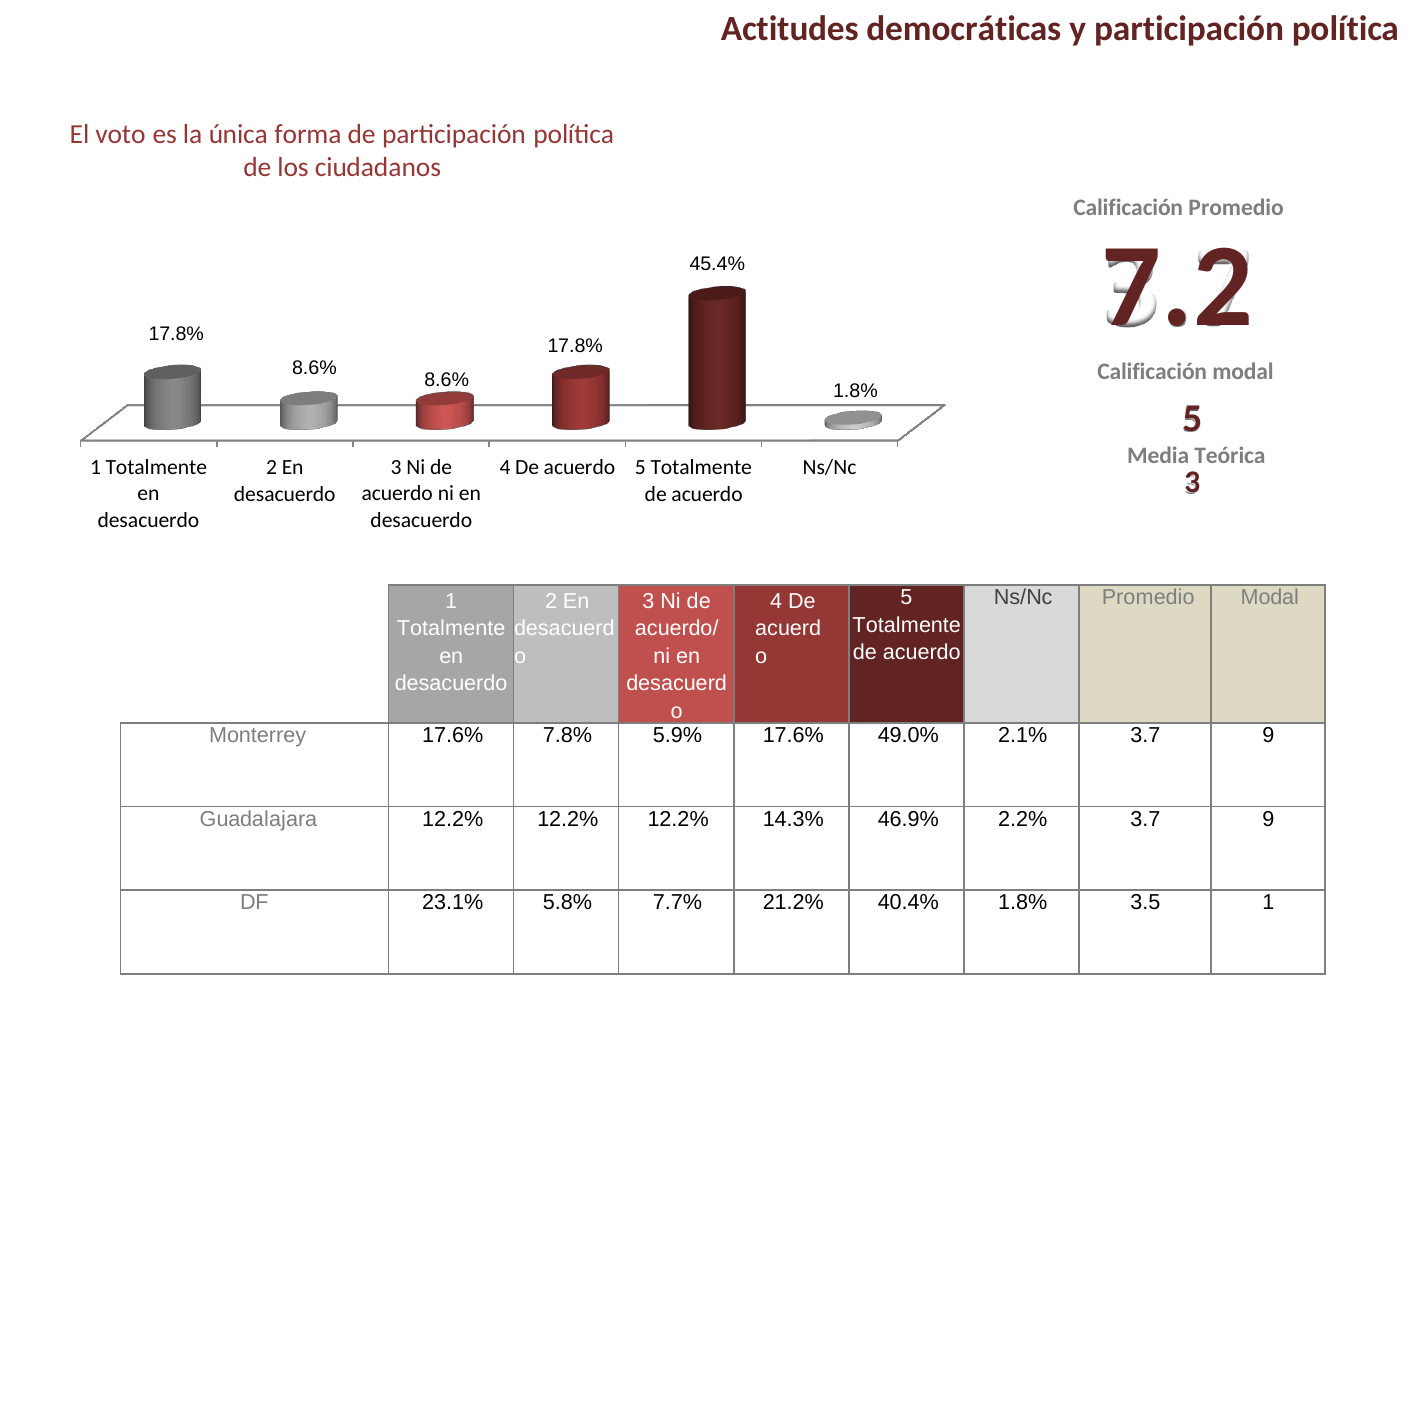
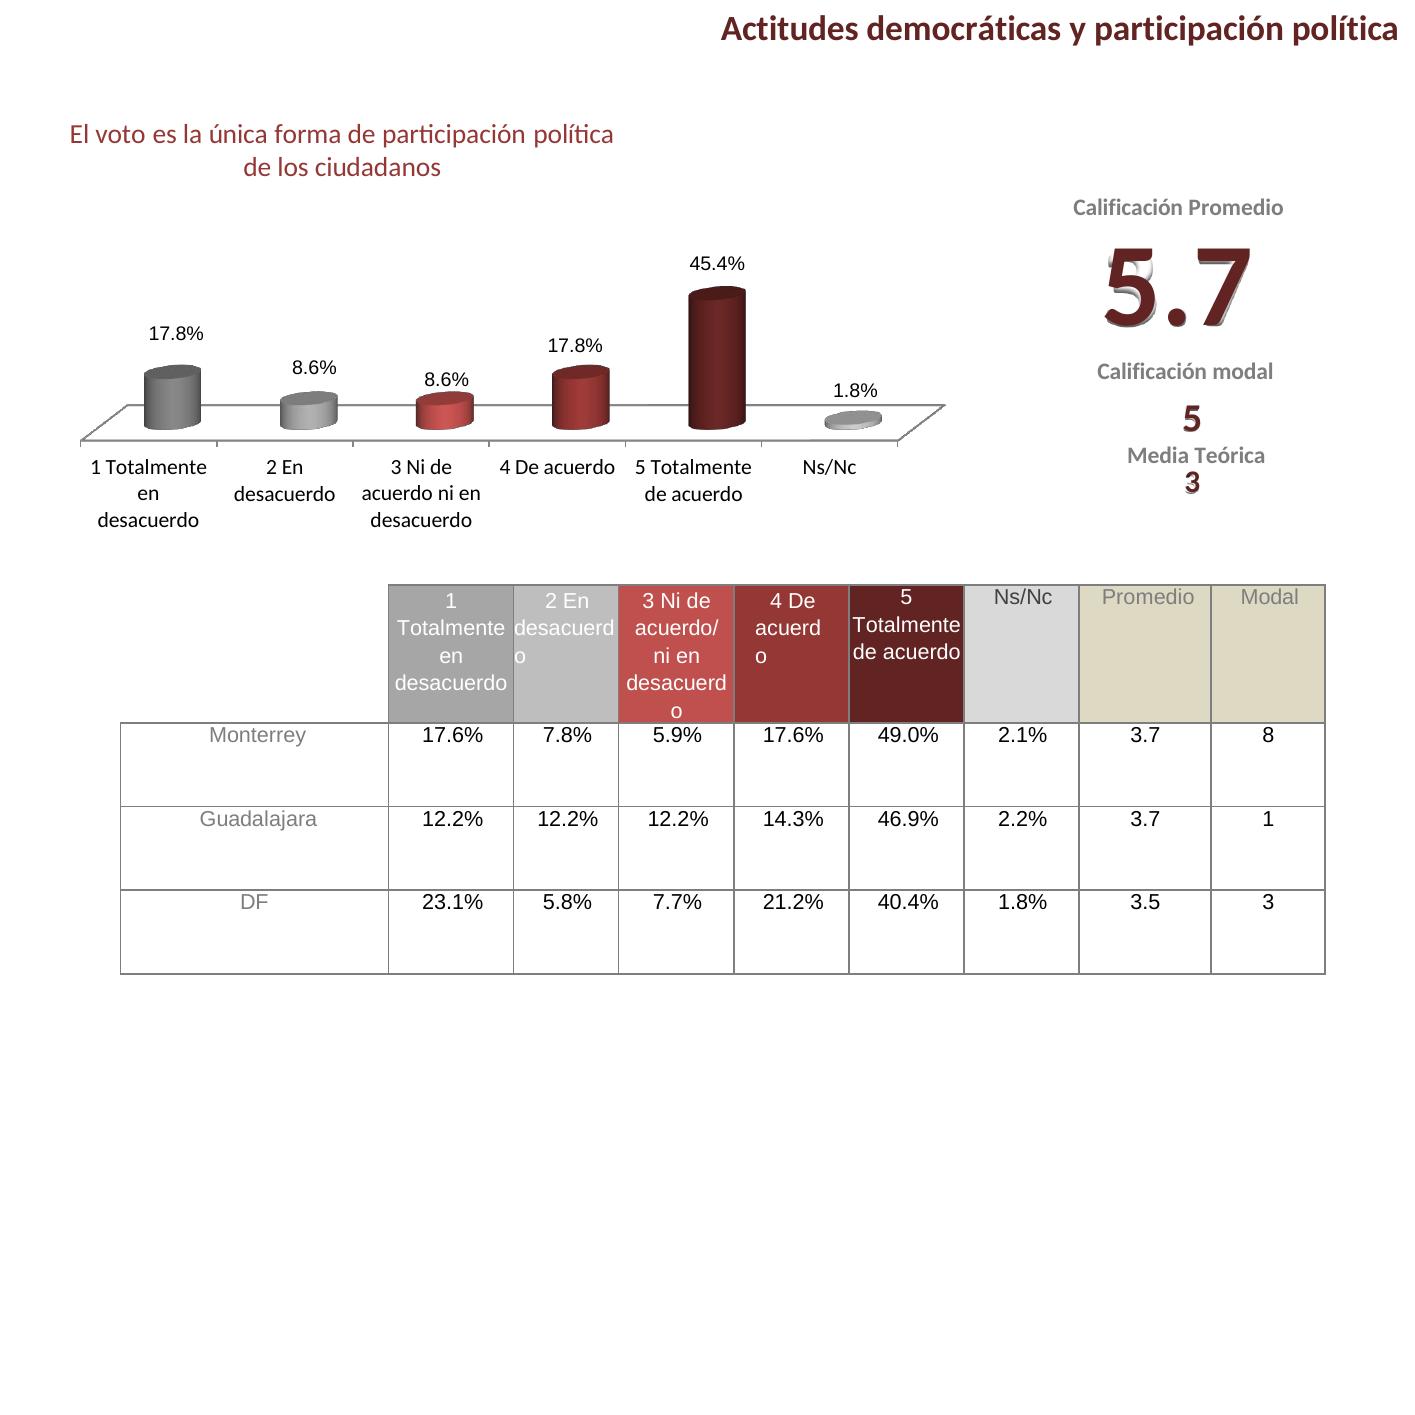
7.2: 7.2 -> 5.7
2.1% 3.7 9: 9 -> 8
2.2% 3.7 9: 9 -> 1
3.5 1: 1 -> 3
